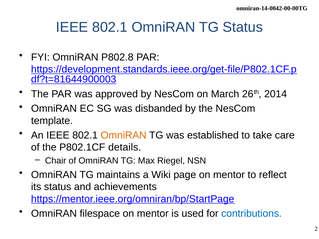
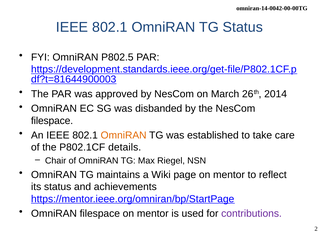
P802.8: P802.8 -> P802.5
template at (52, 121): template -> filespace
contributions colour: blue -> purple
